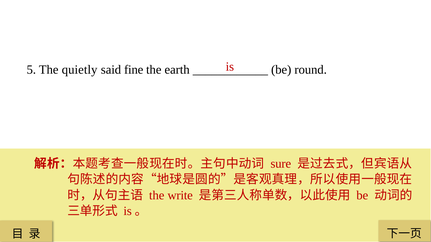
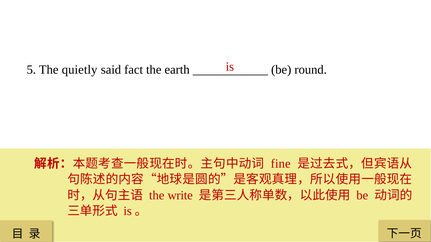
fine: fine -> fact
sure: sure -> fine
